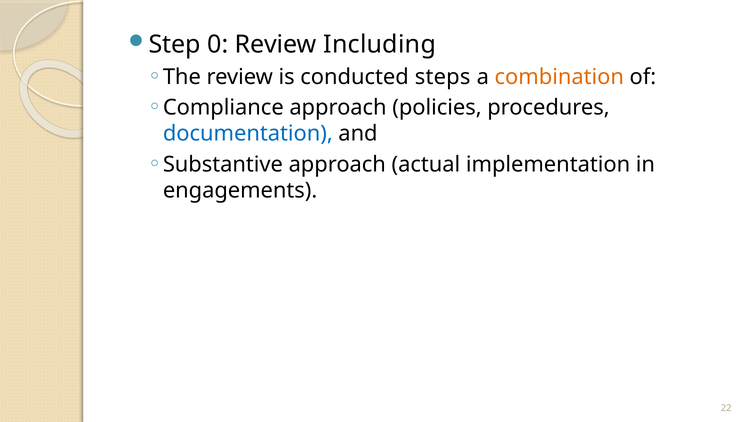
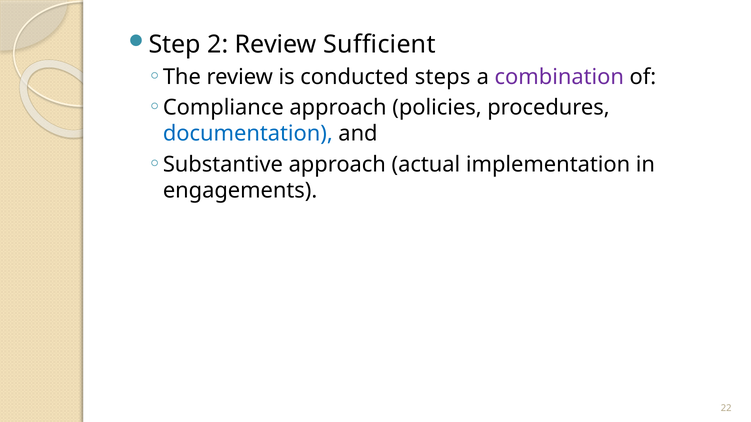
0: 0 -> 2
Including: Including -> Sufficient
combination colour: orange -> purple
